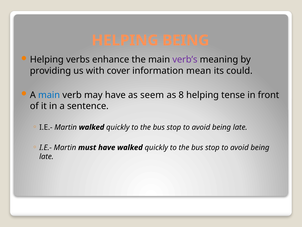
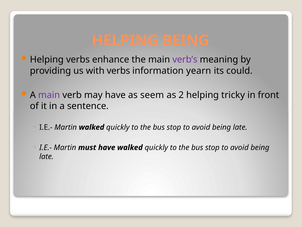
with cover: cover -> verbs
mean: mean -> yearn
main at (49, 95) colour: blue -> purple
8: 8 -> 2
tense: tense -> tricky
